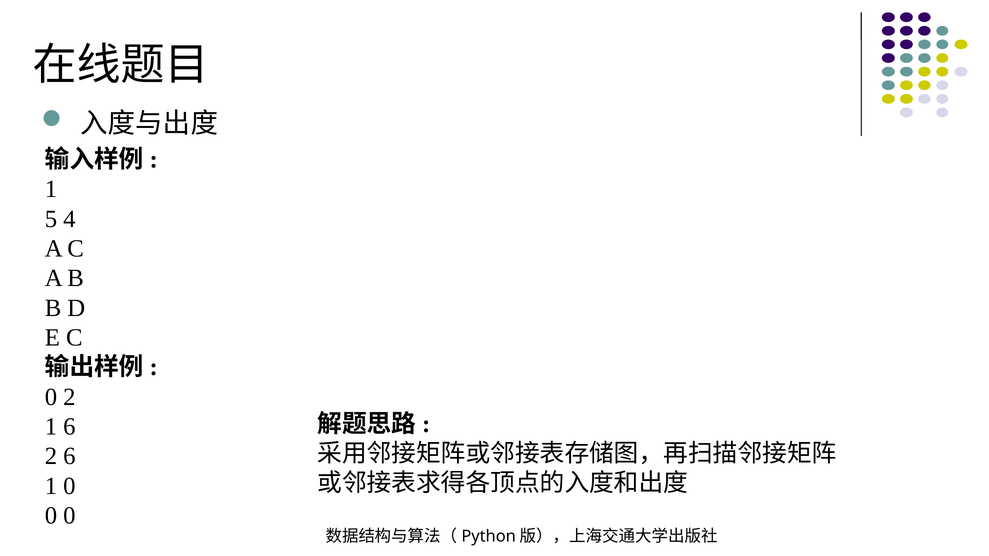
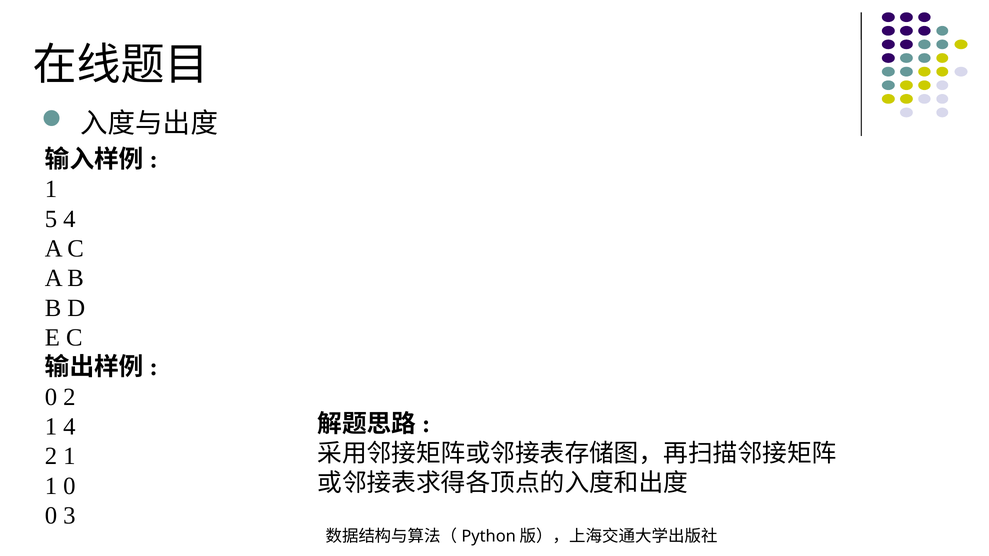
1 6: 6 -> 4
6 at (69, 456): 6 -> 1
0 at (69, 516): 0 -> 3
